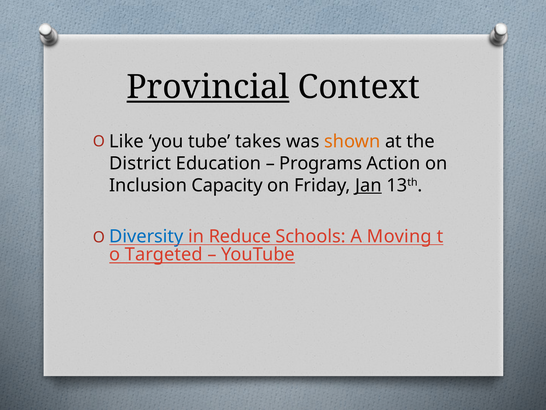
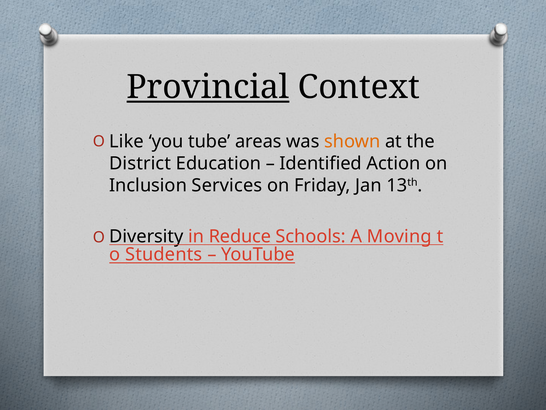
takes: takes -> areas
Programs: Programs -> Identified
Capacity: Capacity -> Services
Jan underline: present -> none
Diversity colour: blue -> black
Targeted: Targeted -> Students
